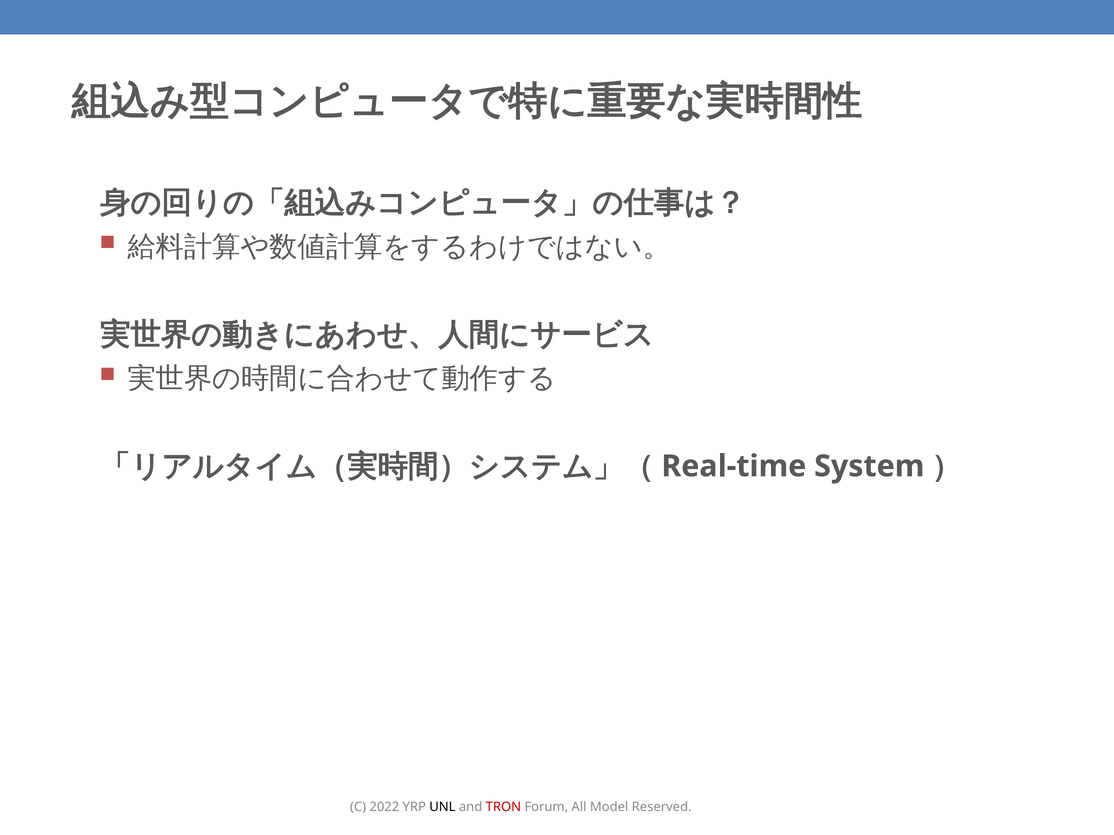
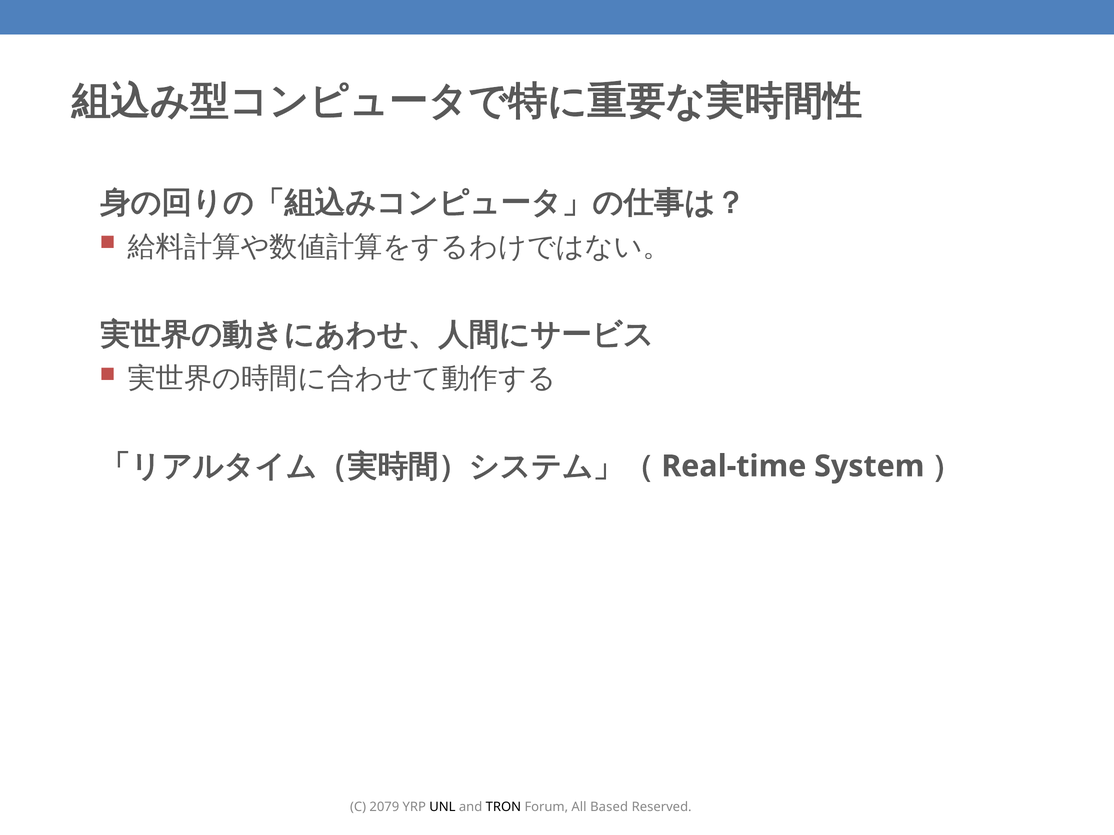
2022: 2022 -> 2079
TRON colour: red -> black
Model: Model -> Based
